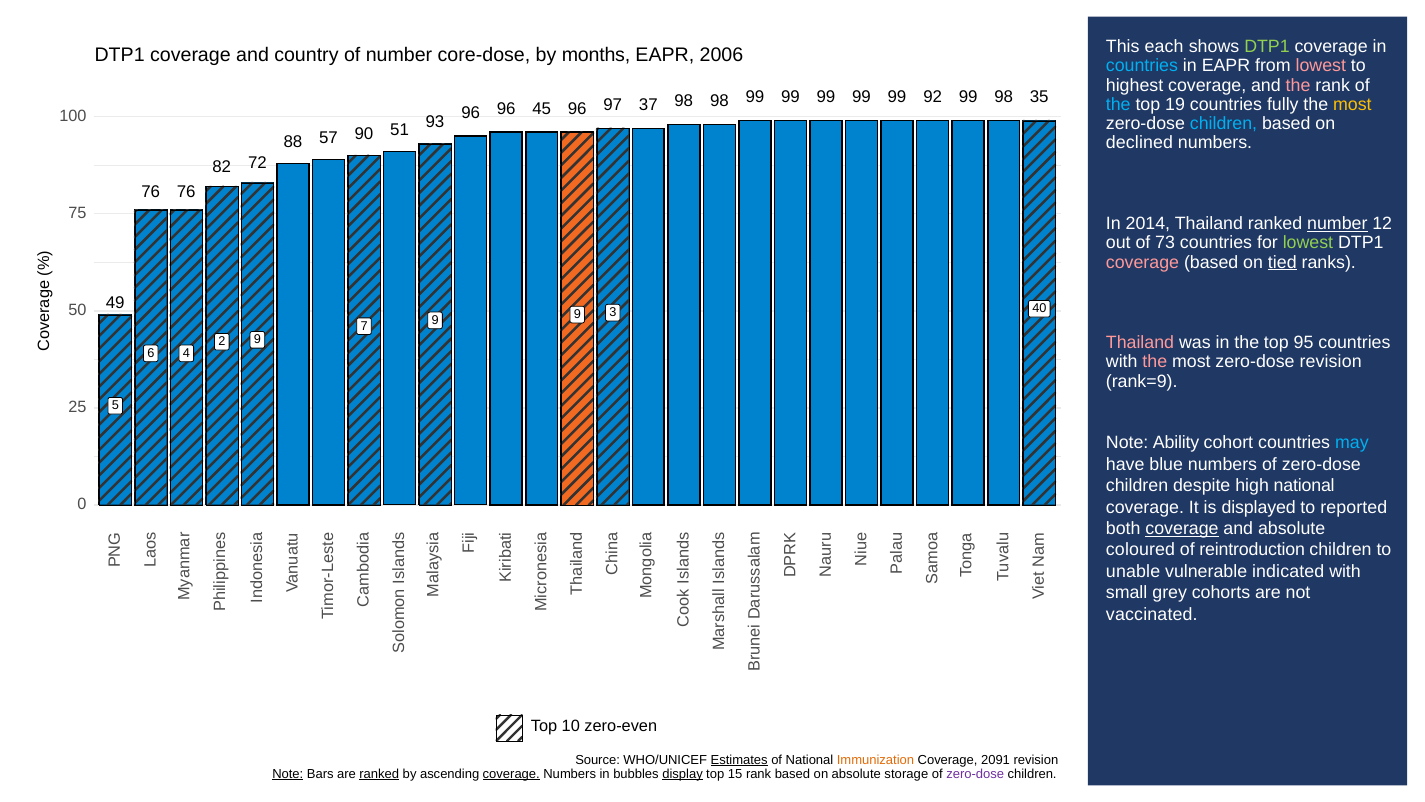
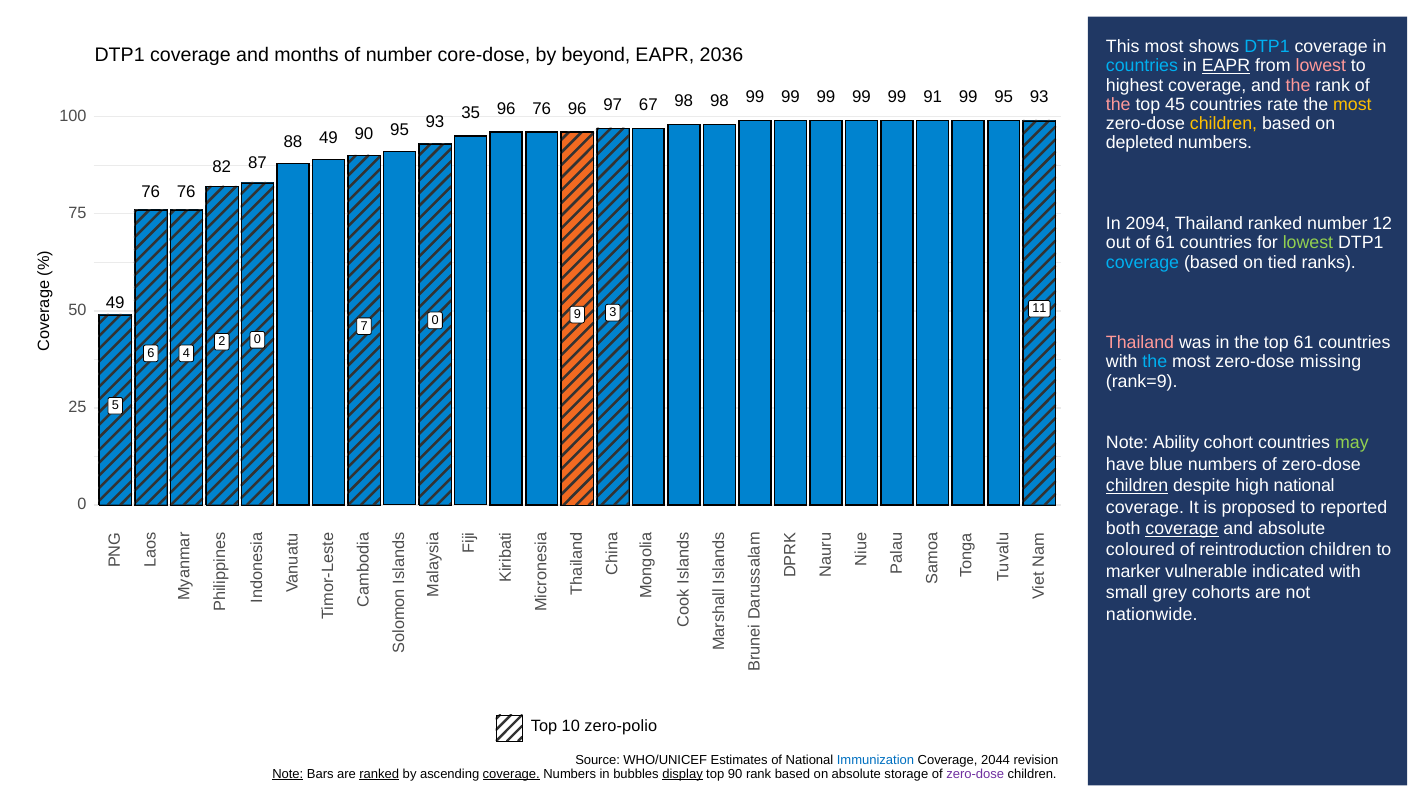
This each: each -> most
DTP1 at (1267, 47) colour: light green -> light blue
country: country -> months
months: months -> beyond
2006: 2006 -> 2036
EAPR at (1226, 66) underline: none -> present
92: 92 -> 91
99 98: 98 -> 95
98 35: 35 -> 93
the at (1118, 105) colour: light blue -> pink
19: 19 -> 45
fully: fully -> rate
96 45: 45 -> 76
37: 37 -> 67
children at (1223, 124) colour: light blue -> yellow
88 57: 57 -> 49
90 51: 51 -> 95
93 96: 96 -> 35
declined: declined -> depleted
72: 72 -> 87
2014: 2014 -> 2094
number at (1337, 224) underline: present -> none
of 73: 73 -> 61
coverage at (1143, 262) colour: pink -> light blue
tied underline: present -> none
7 9: 9 -> 0
40: 40 -> 11
top 95: 95 -> 61
2 9: 9 -> 0
the at (1155, 362) colour: pink -> light blue
zero-dose revision: revision -> missing
may colour: light blue -> light green
children at (1137, 486) underline: none -> present
displayed: displayed -> proposed
unable: unable -> marker
vaccinated: vaccinated -> nationwide
zero-even: zero-even -> zero-polio
Estimates underline: present -> none
Immunization colour: orange -> blue
2091: 2091 -> 2044
top 15: 15 -> 90
